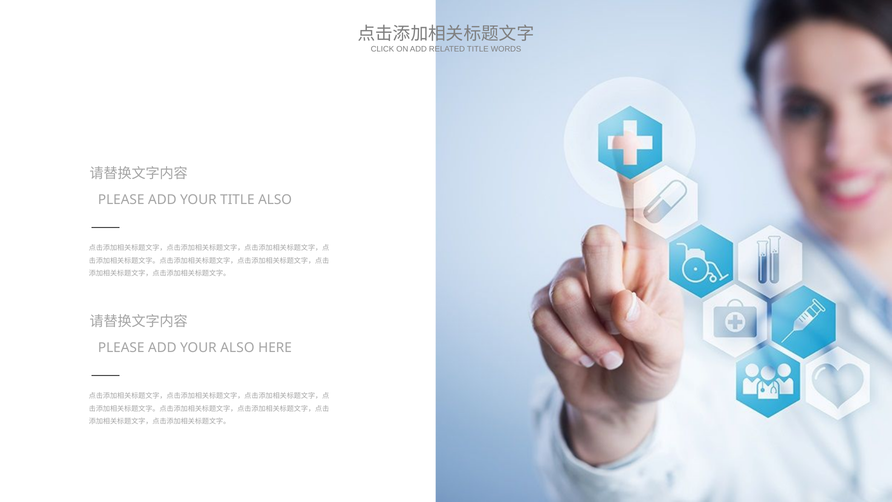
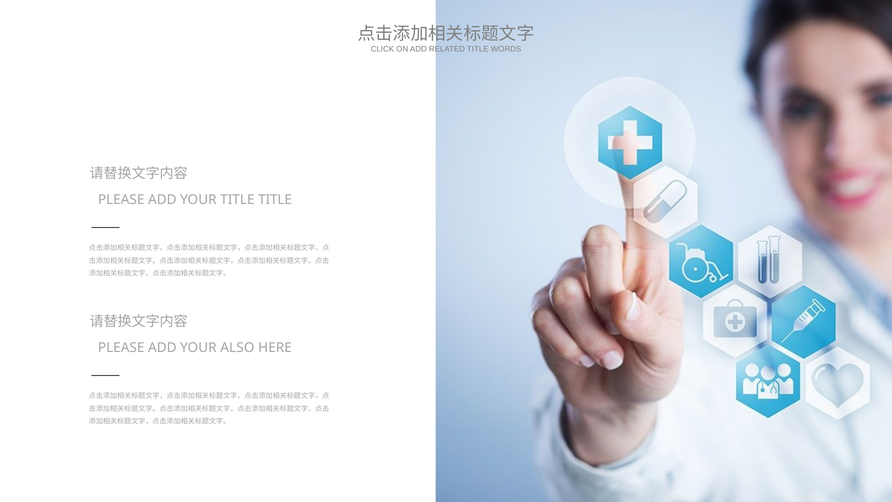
TITLE ALSO: ALSO -> TITLE
